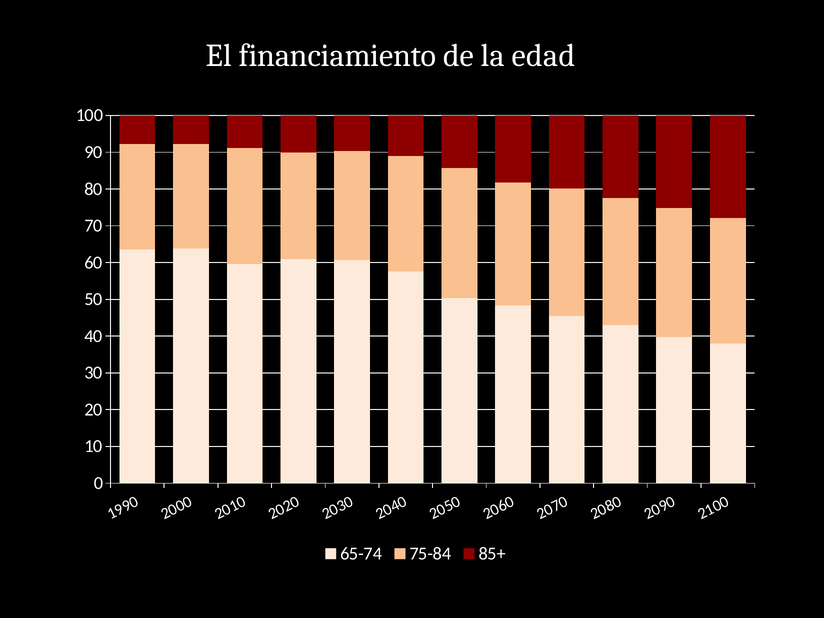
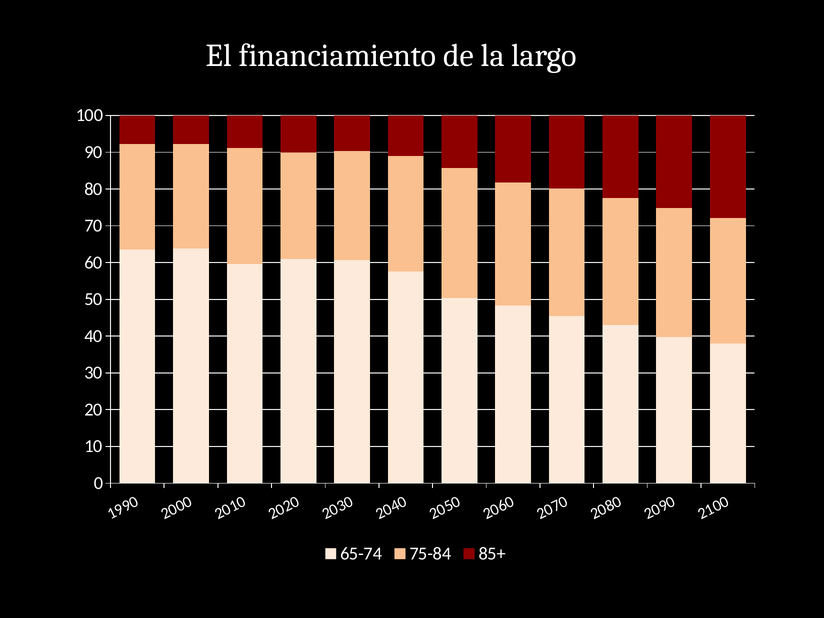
edad: edad -> largo
